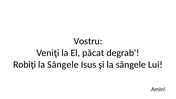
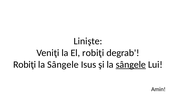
Vostru: Vostru -> Linişte
El păcat: păcat -> robiţi
sângele at (131, 65) underline: none -> present
